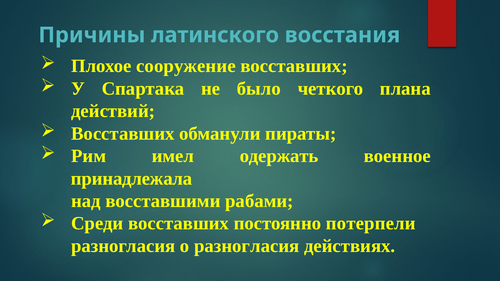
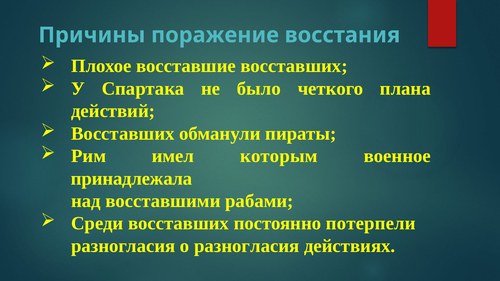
латинского: латинского -> поражение
сооружение: сооружение -> восставшие
одержать: одержать -> которым
